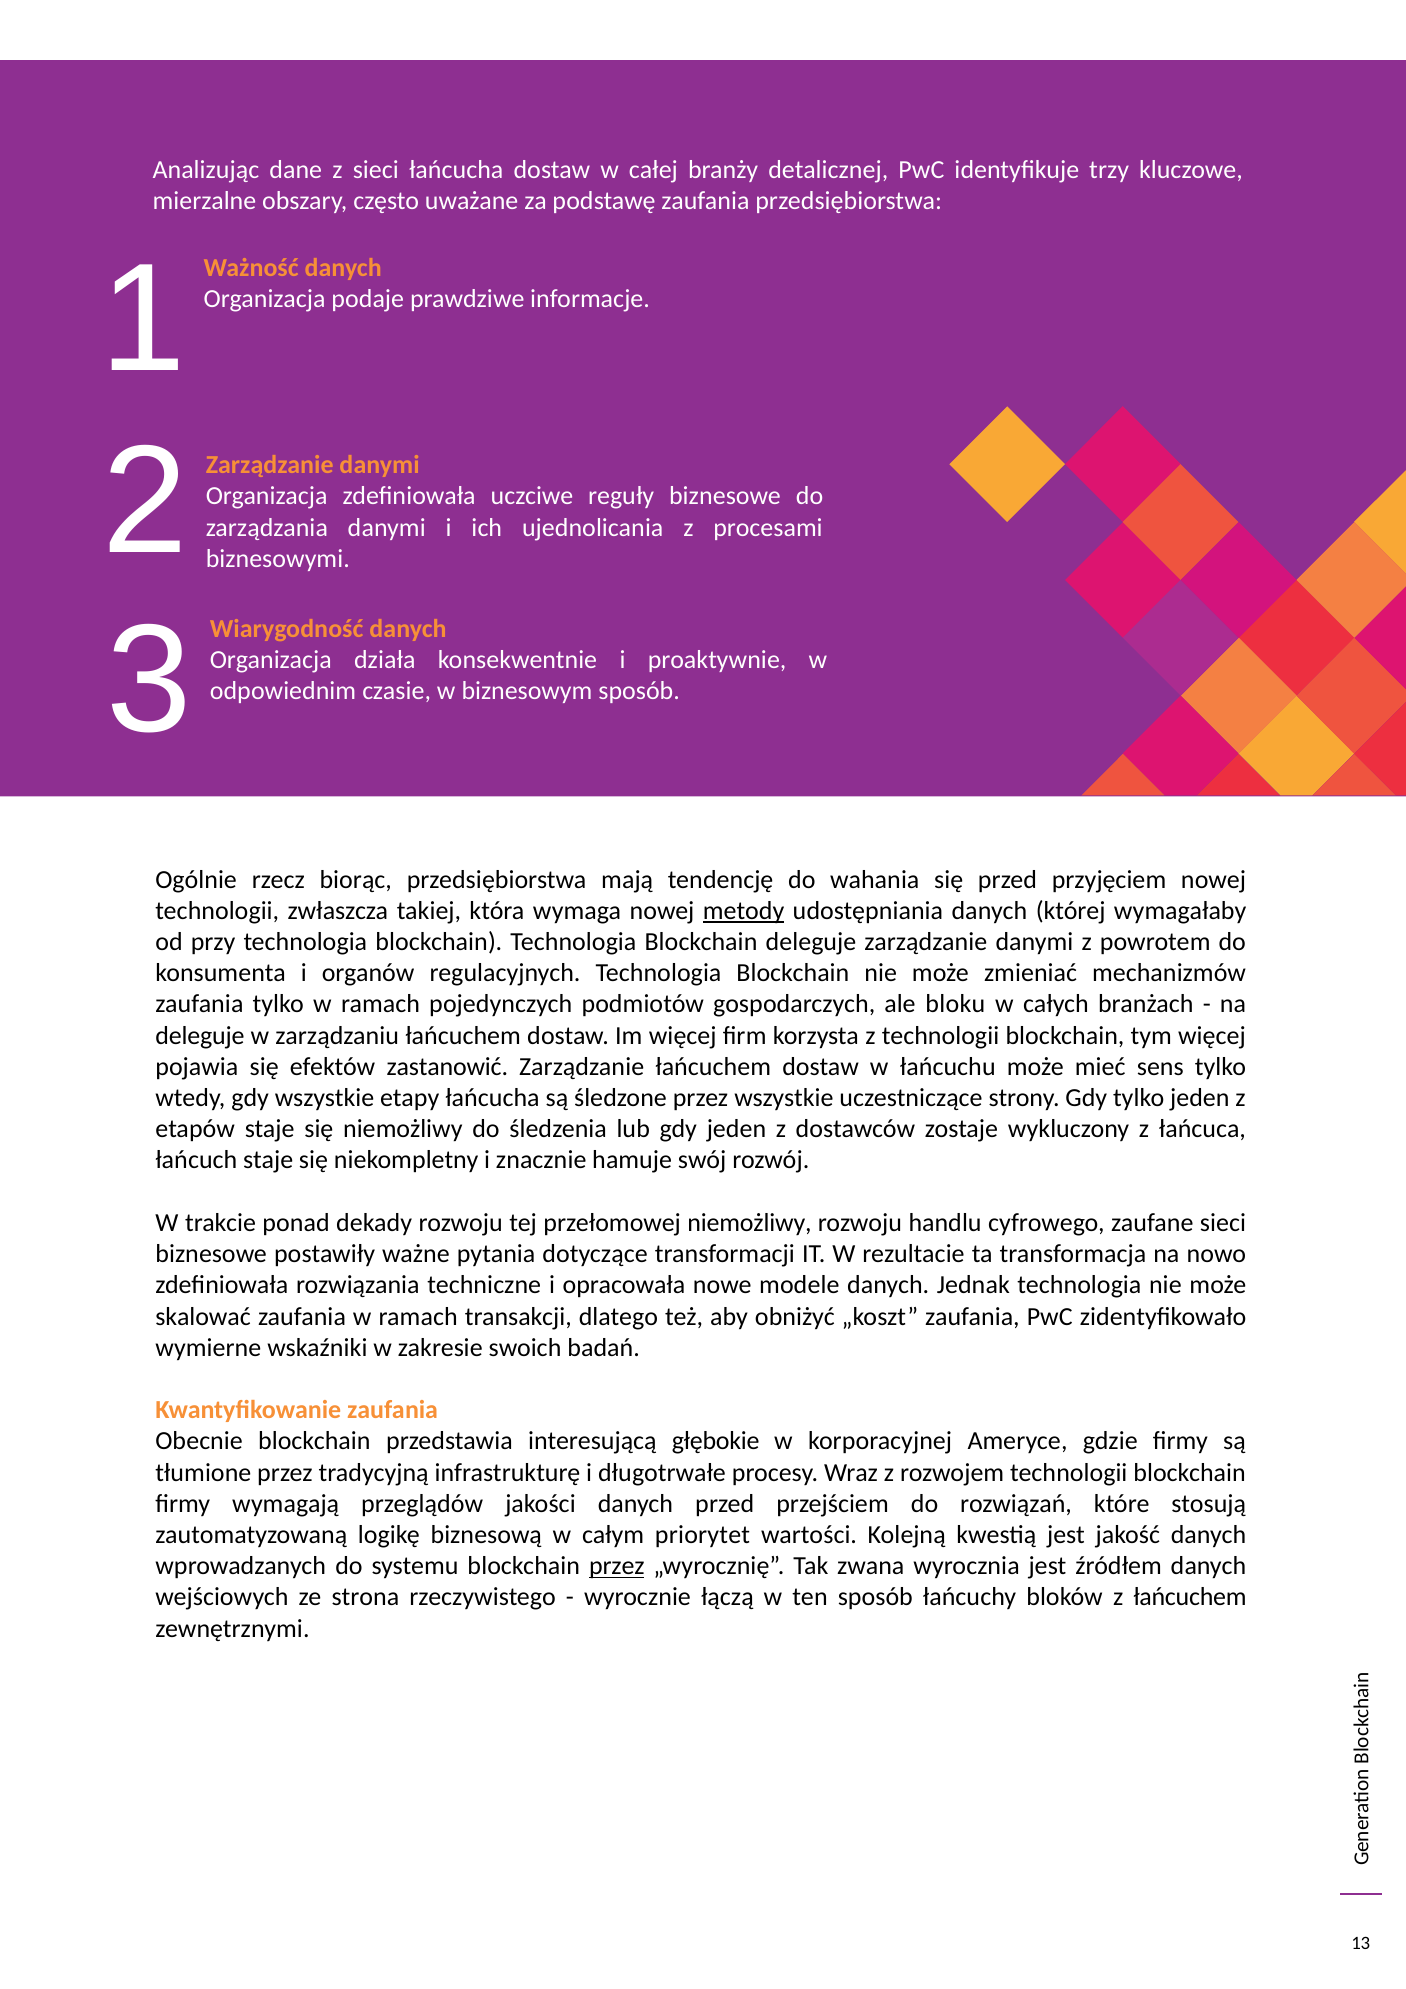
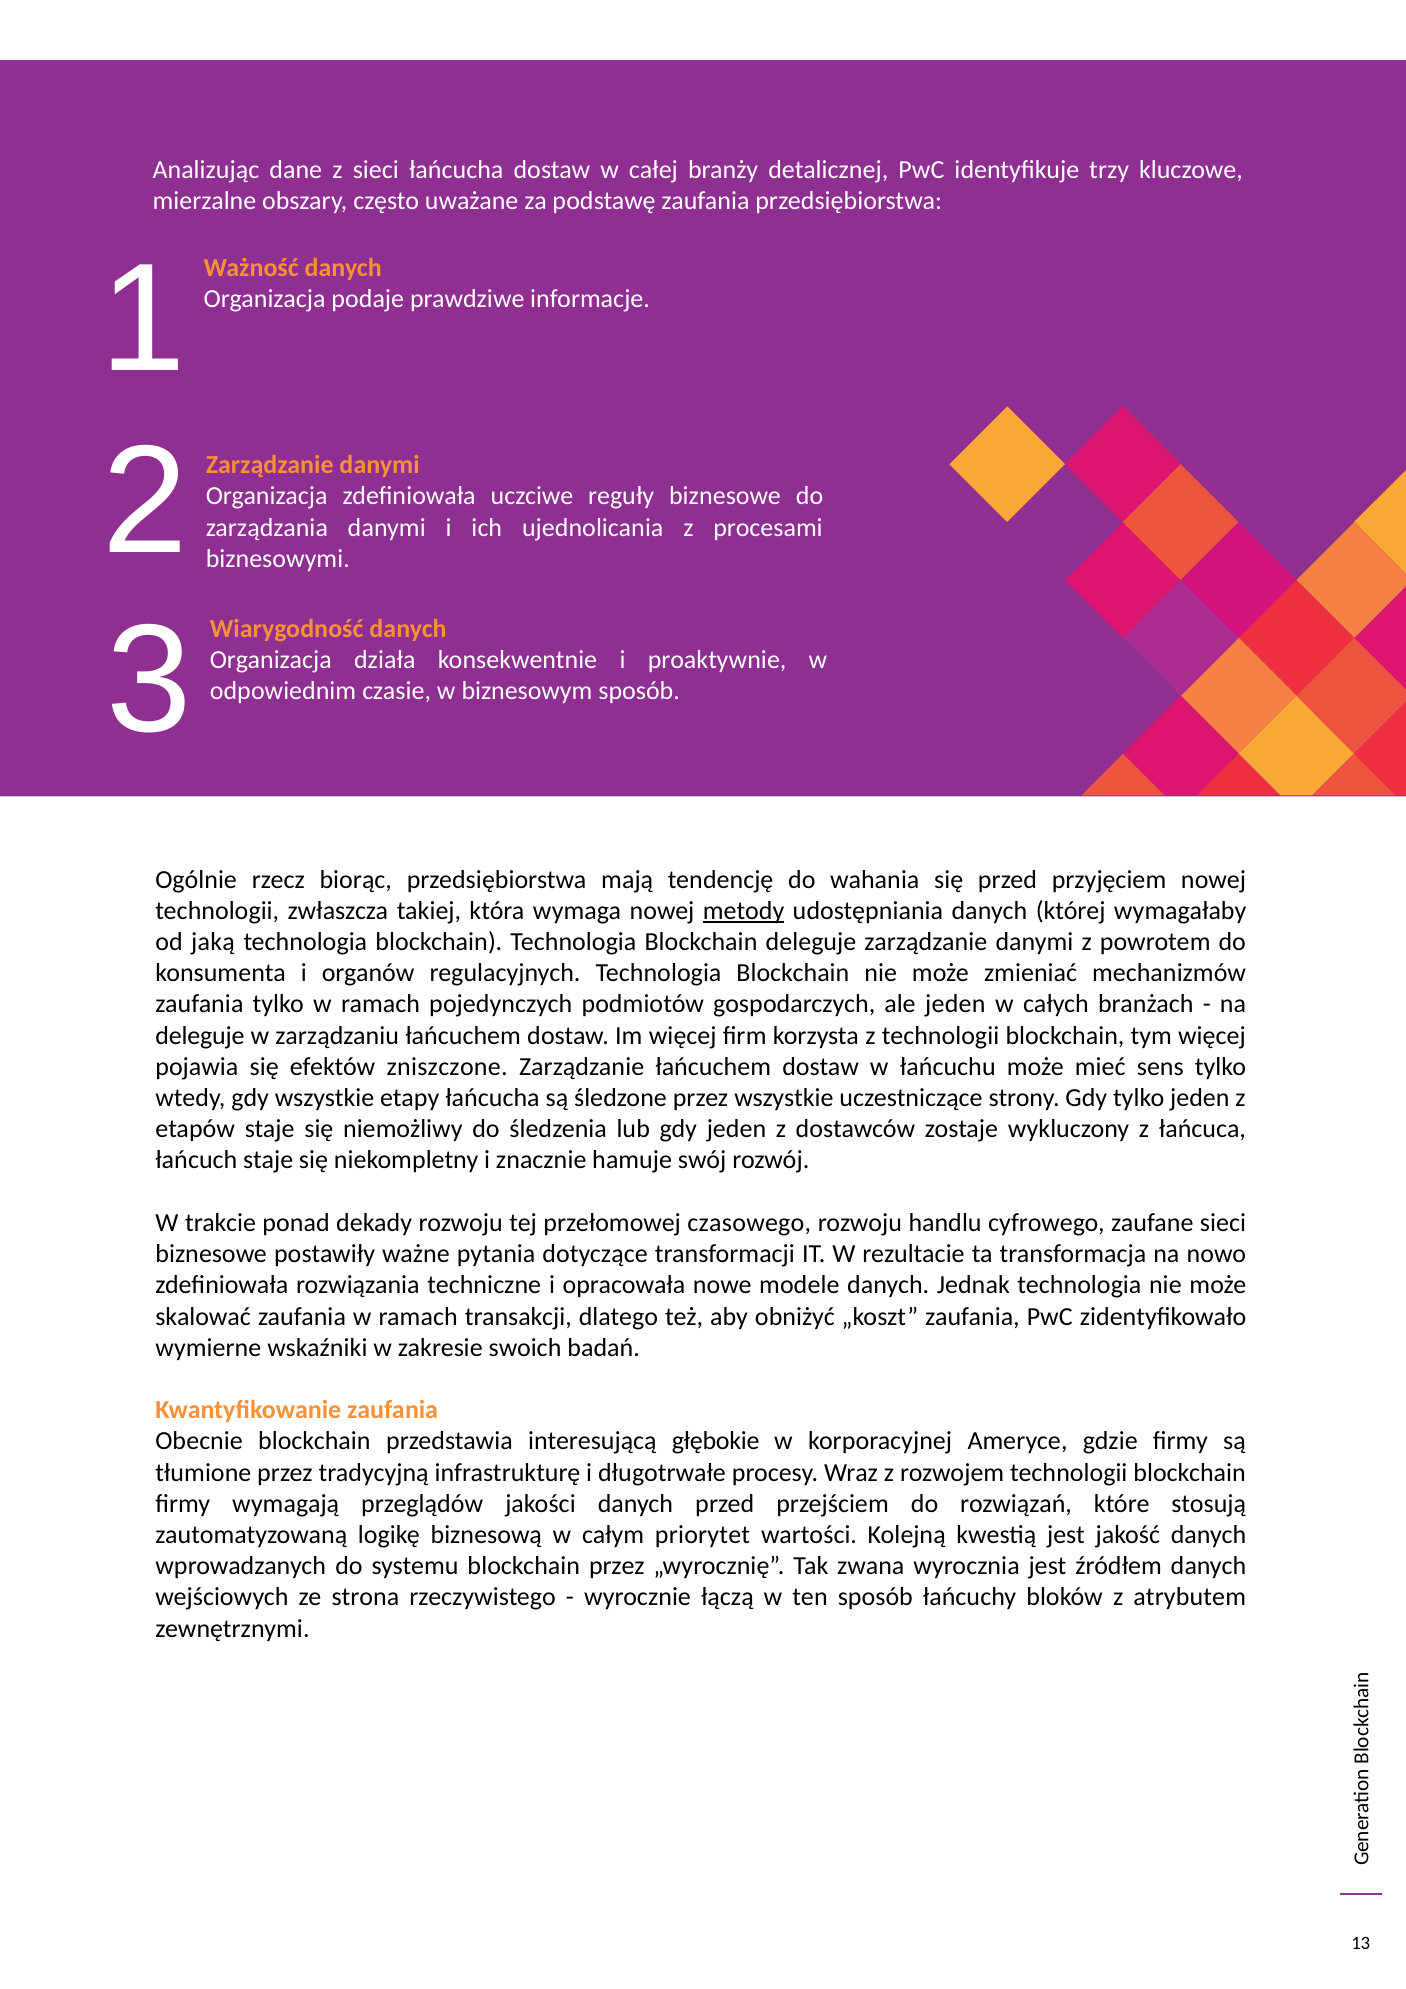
przy: przy -> jaką
ale bloku: bloku -> jeden
zastanowić: zastanowić -> zniszczone
przełomowej niemożliwy: niemożliwy -> czasowego
przez at (617, 1566) underline: present -> none
z łańcuchem: łańcuchem -> atrybutem
